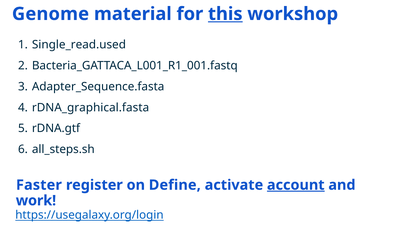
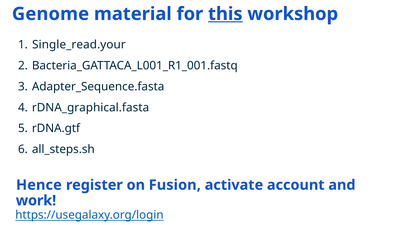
Single_read.used: Single_read.used -> Single_read.your
Faster: Faster -> Hence
Define: Define -> Fusion
account underline: present -> none
